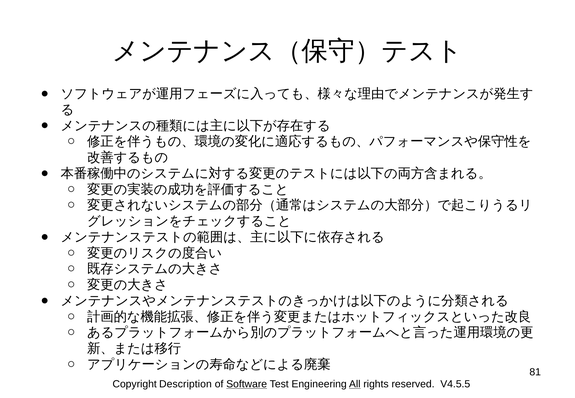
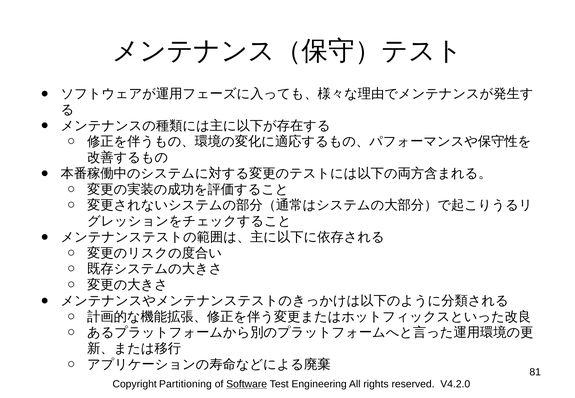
Description: Description -> Partitioning
All underline: present -> none
V4.5.5: V4.5.5 -> V4.2.0
